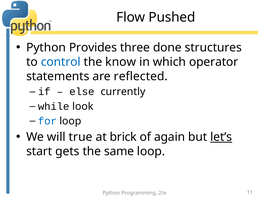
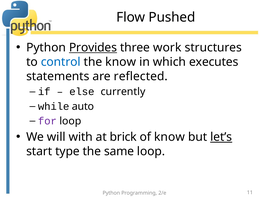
Provides underline: none -> present
done: done -> work
operator: operator -> executes
look: look -> auto
for colour: blue -> purple
true: true -> with
of again: again -> know
gets: gets -> type
